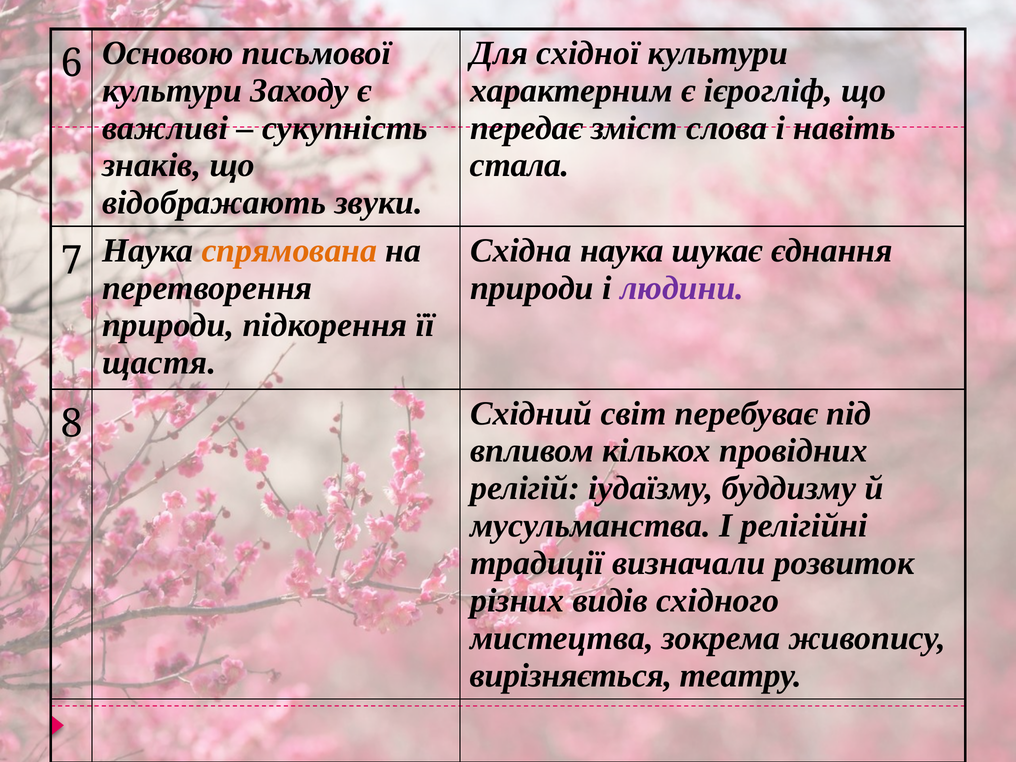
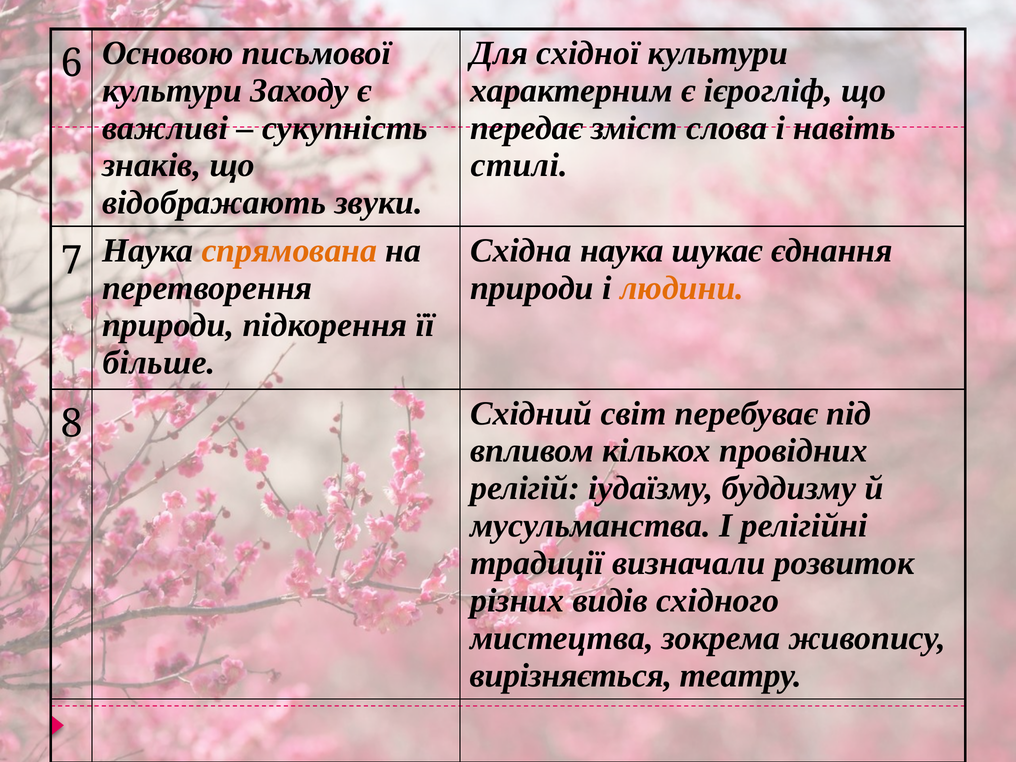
стала: стала -> стилі
людини colour: purple -> orange
щастя: щастя -> більше
